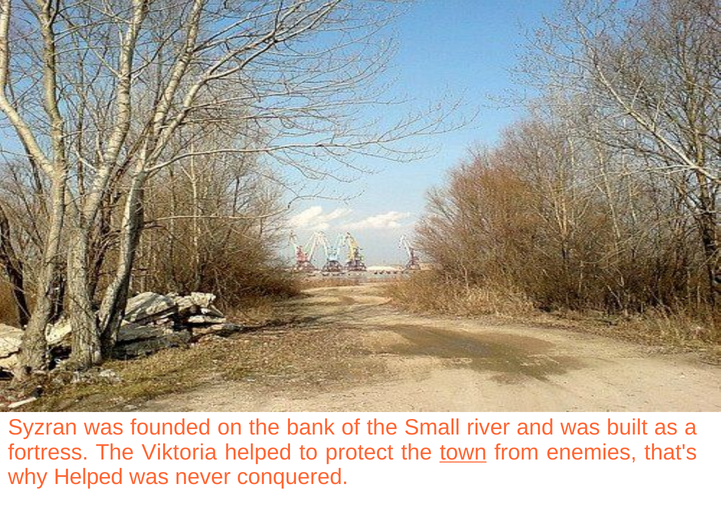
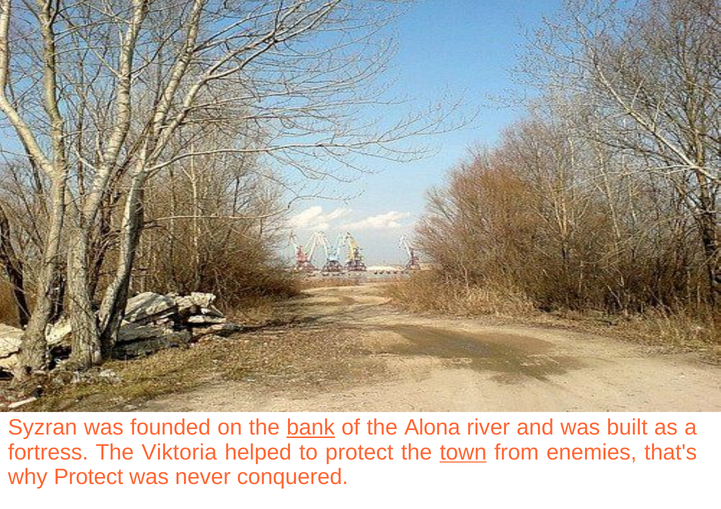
bank underline: none -> present
Small: Small -> Alona
why Helped: Helped -> Protect
